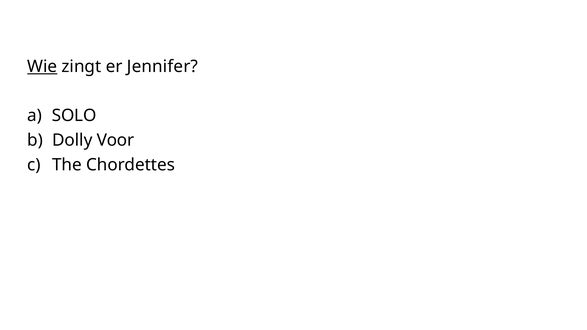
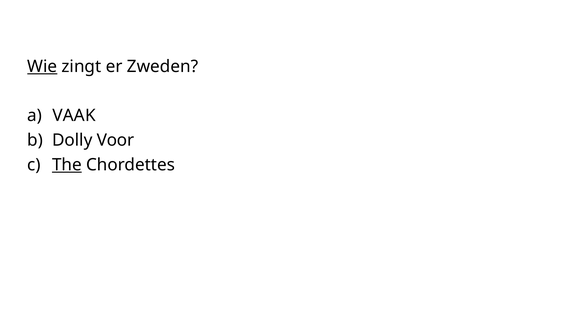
Jennifer: Jennifer -> Zweden
SOLO: SOLO -> VAAK
The underline: none -> present
